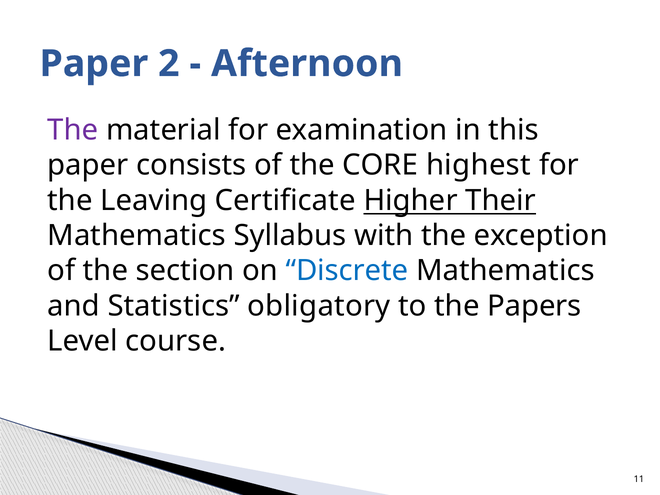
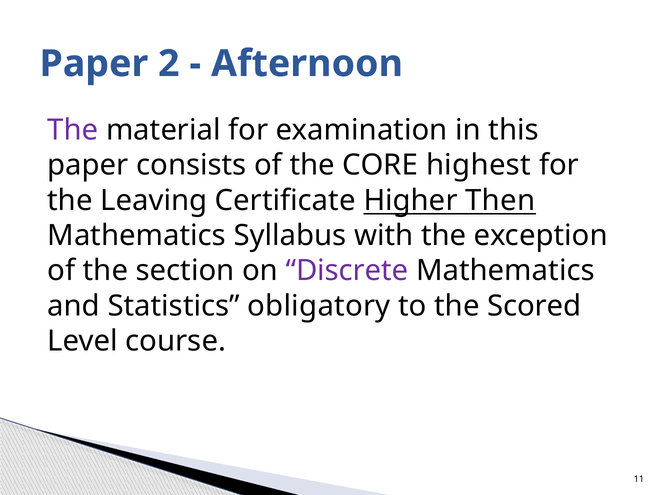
Their: Their -> Then
Discrete colour: blue -> purple
Papers: Papers -> Scored
